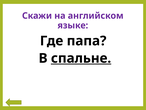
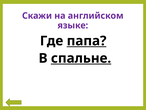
папа underline: none -> present
